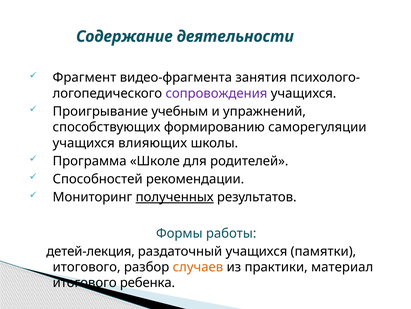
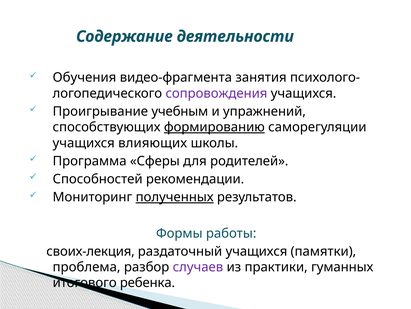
Фрагмент: Фрагмент -> Обучения
формированию underline: none -> present
Школе: Школе -> Сферы
детей-лекция: детей-лекция -> своих-лекция
итогового at (87, 267): итогового -> проблема
случаев colour: orange -> purple
материал: материал -> гуманных
